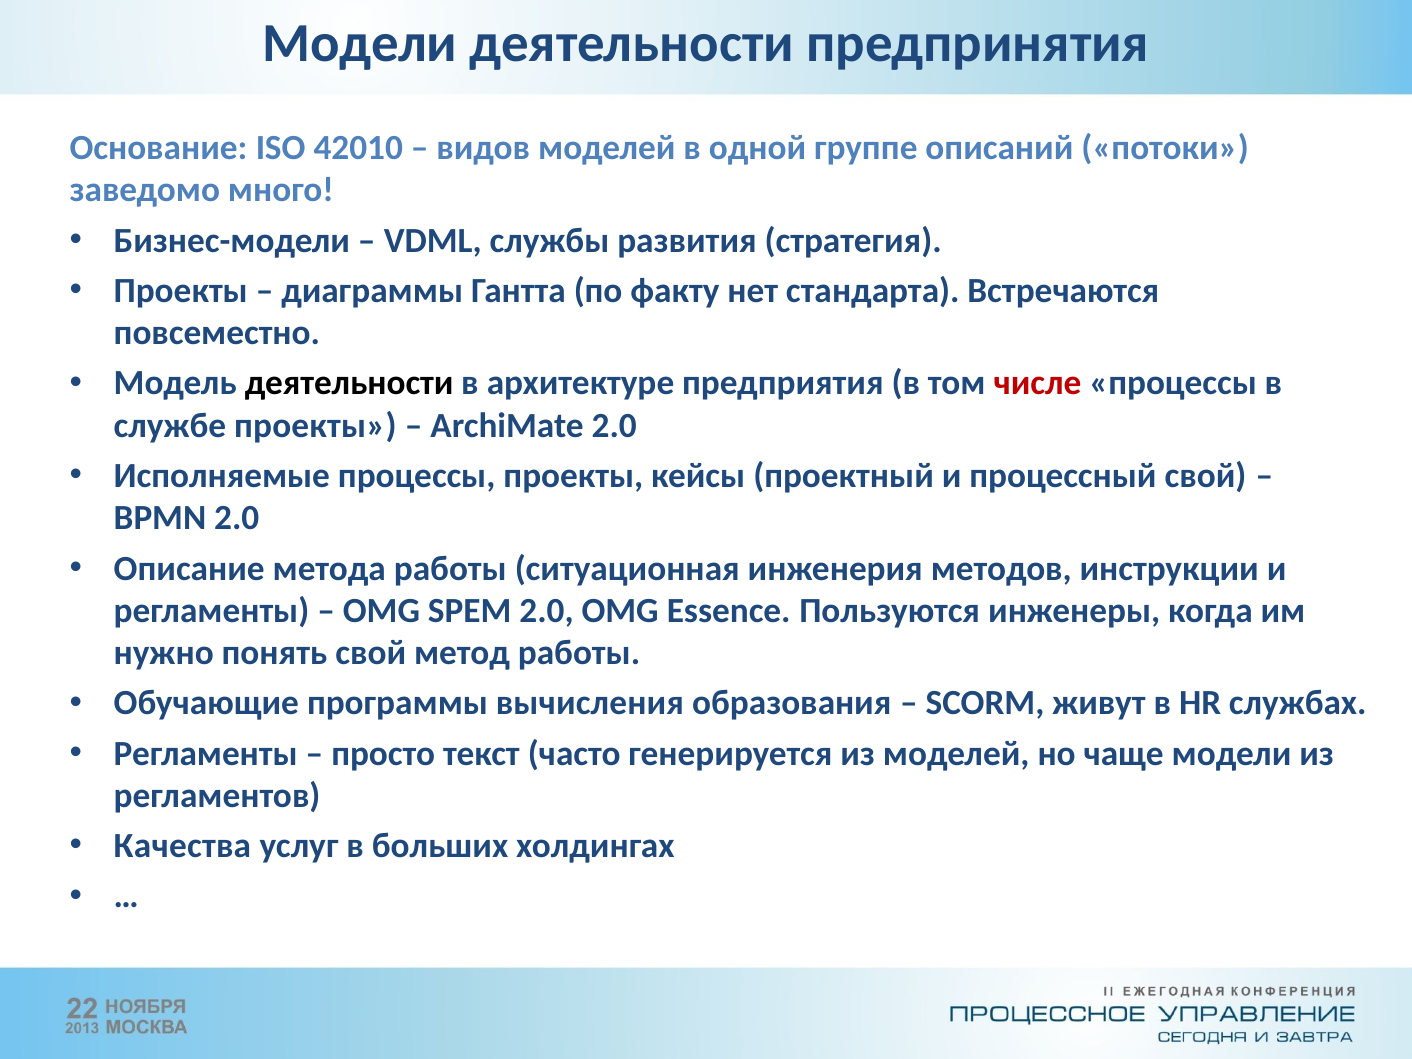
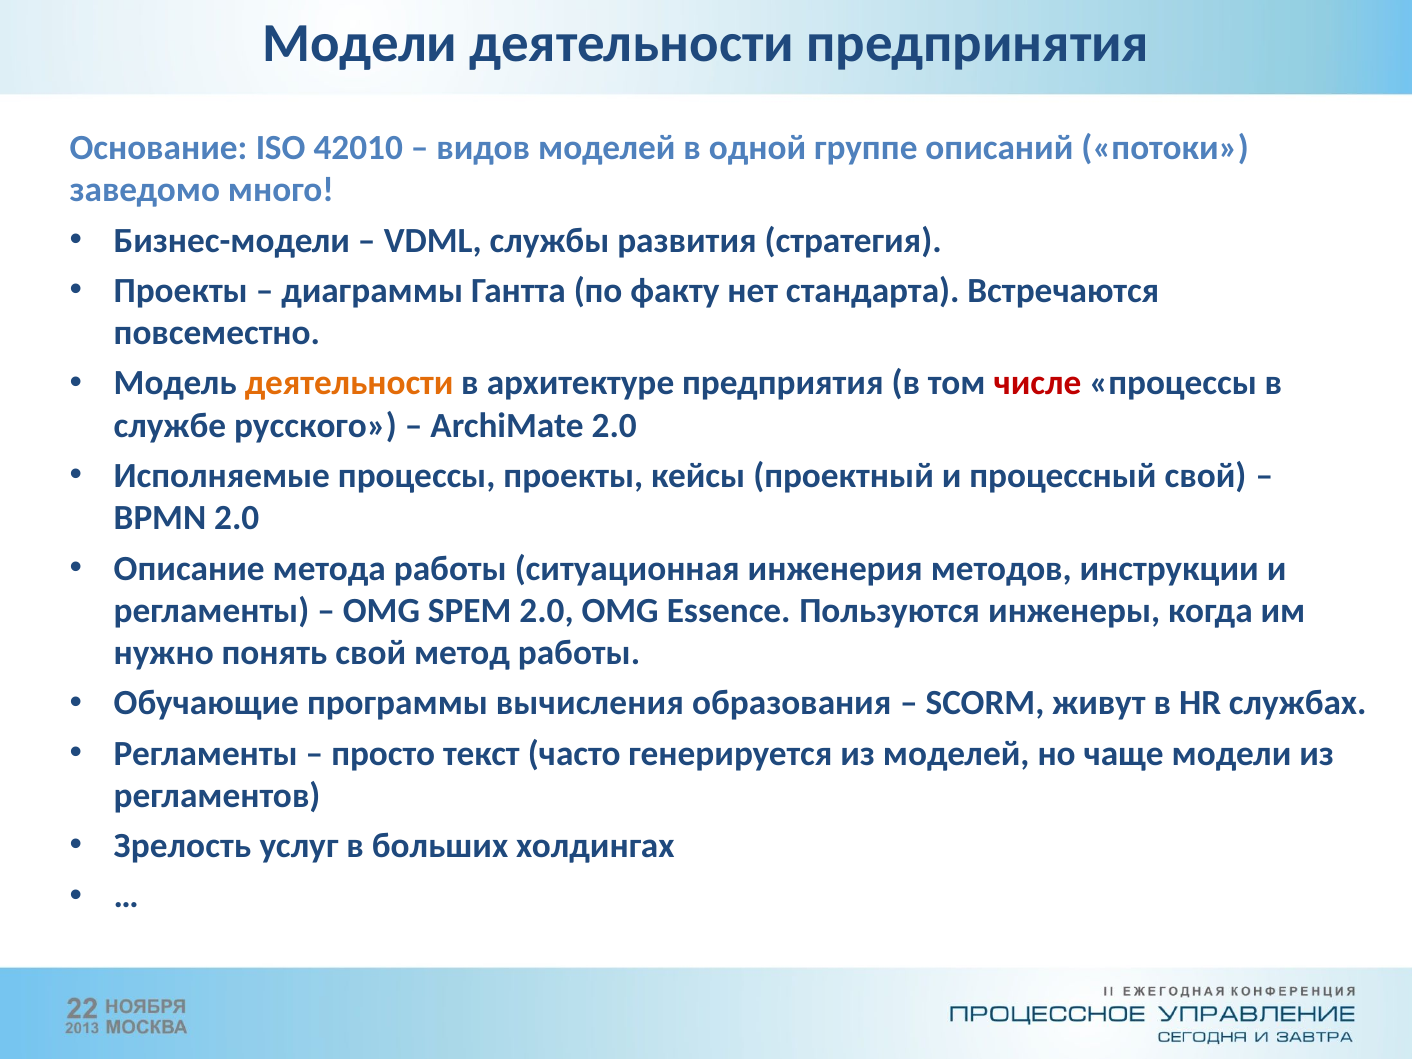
деятельности at (349, 383) colour: black -> orange
службе проекты: проекты -> русского
Качества: Качества -> Зрелость
